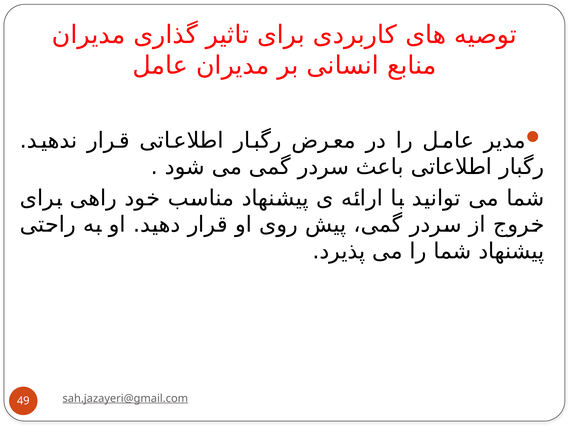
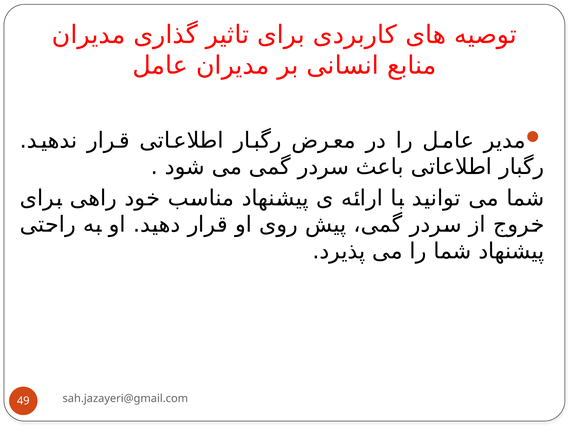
sah.jazayeri@gmail.com underline: present -> none
